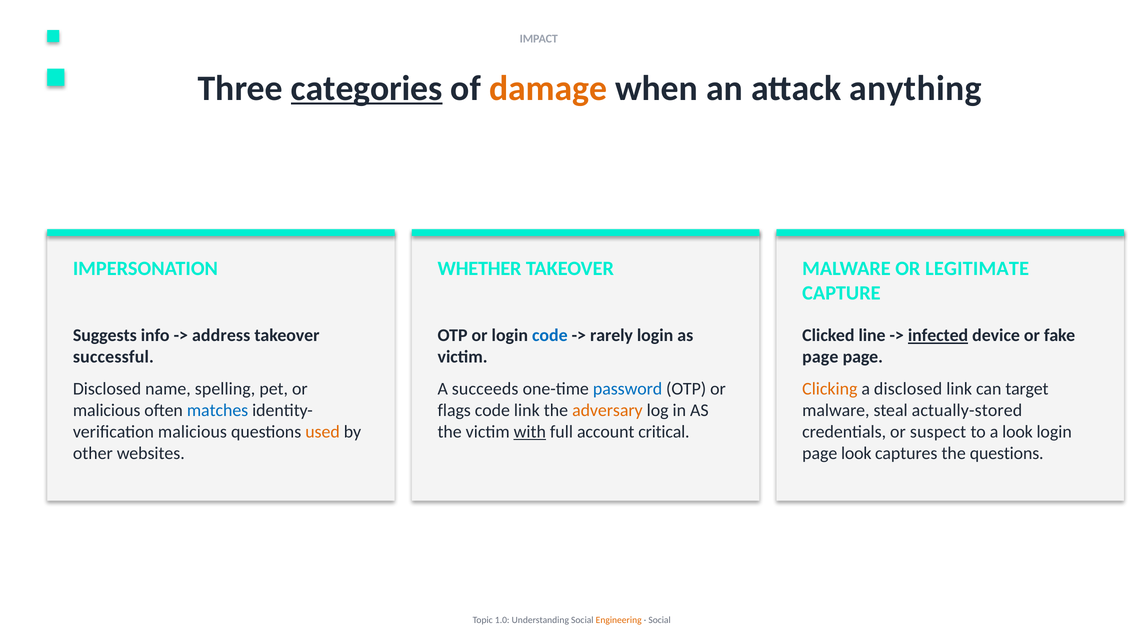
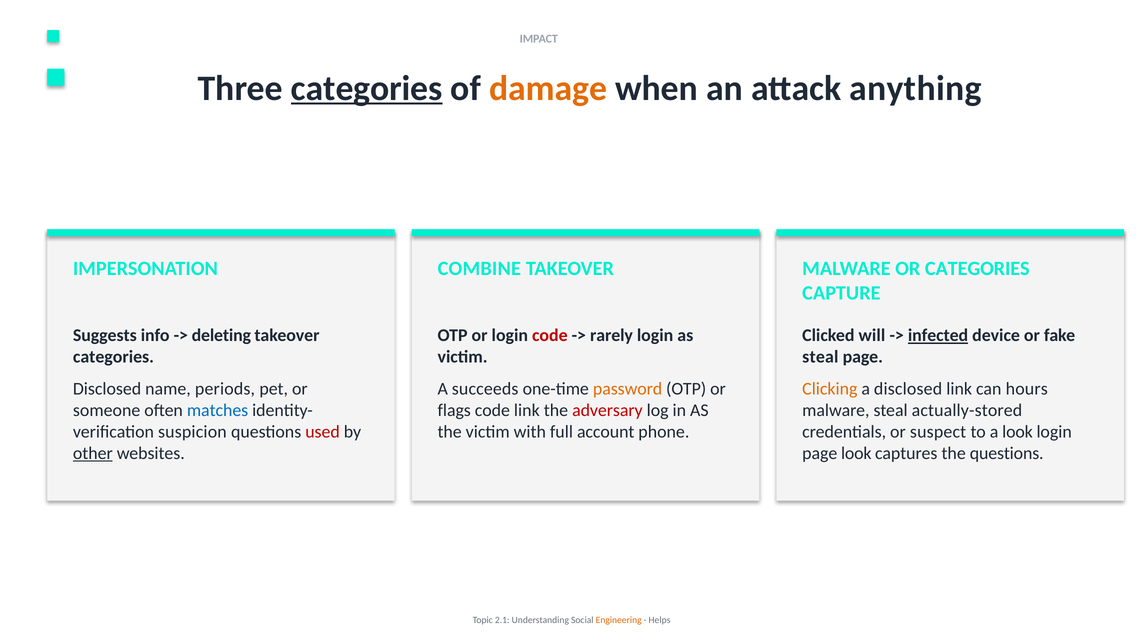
WHETHER: WHETHER -> COMBINE
OR LEGITIMATE: LEGITIMATE -> CATEGORIES
address: address -> deleting
code at (550, 335) colour: blue -> red
line: line -> will
successful at (113, 357): successful -> categories
page at (820, 357): page -> steal
spelling: spelling -> periods
password colour: blue -> orange
target: target -> hours
malicious at (107, 410): malicious -> someone
adversary colour: orange -> red
malicious at (192, 431): malicious -> suspicion
used colour: orange -> red
with underline: present -> none
critical: critical -> phone
other underline: none -> present
1.0: 1.0 -> 2.1
Social at (660, 620): Social -> Helps
